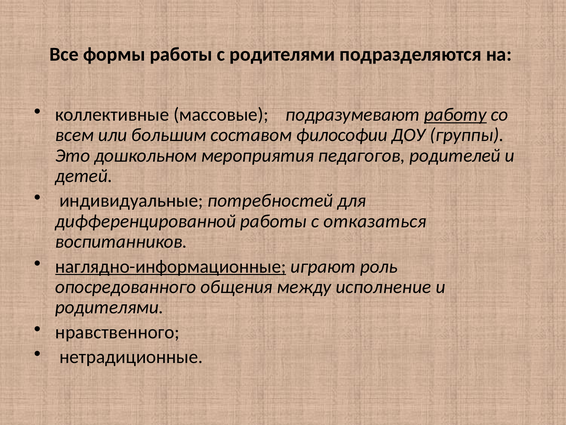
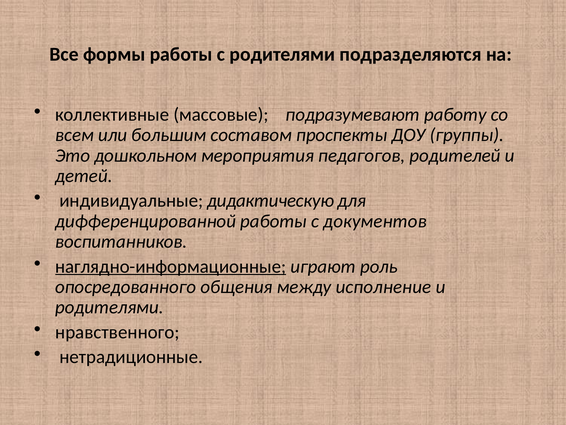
работу underline: present -> none
философии: философии -> проспекты
потребностей: потребностей -> дидактическую
отказаться: отказаться -> документов
